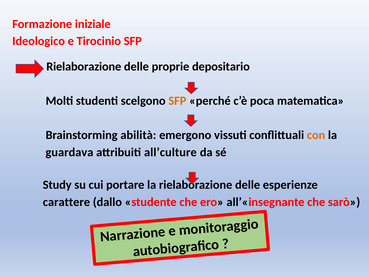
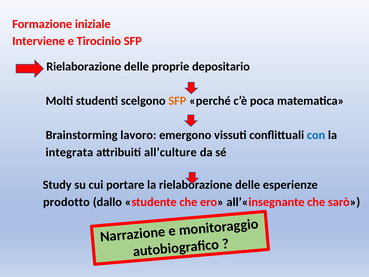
Ideologico: Ideologico -> Interviene
abilità: abilità -> lavoro
con colour: orange -> blue
guardava: guardava -> integrata
carattere: carattere -> prodotto
